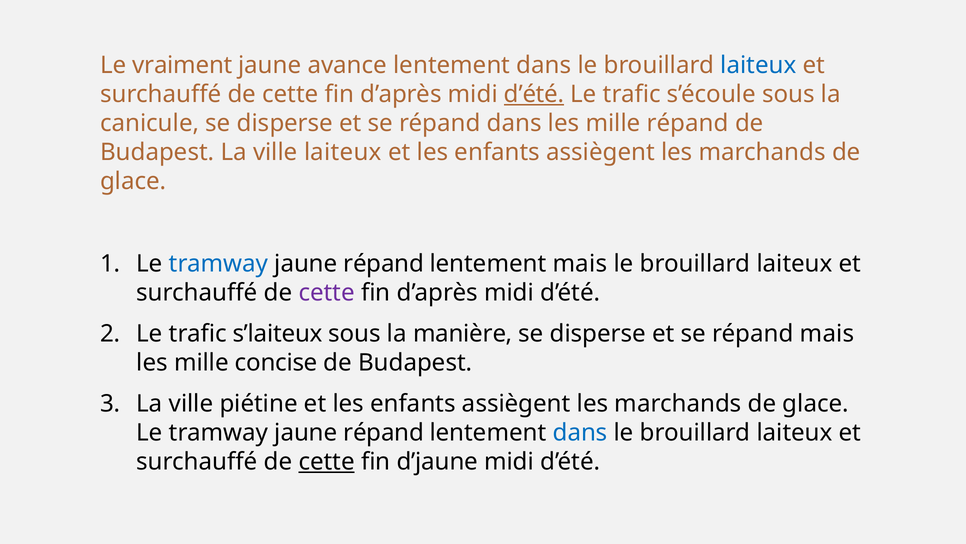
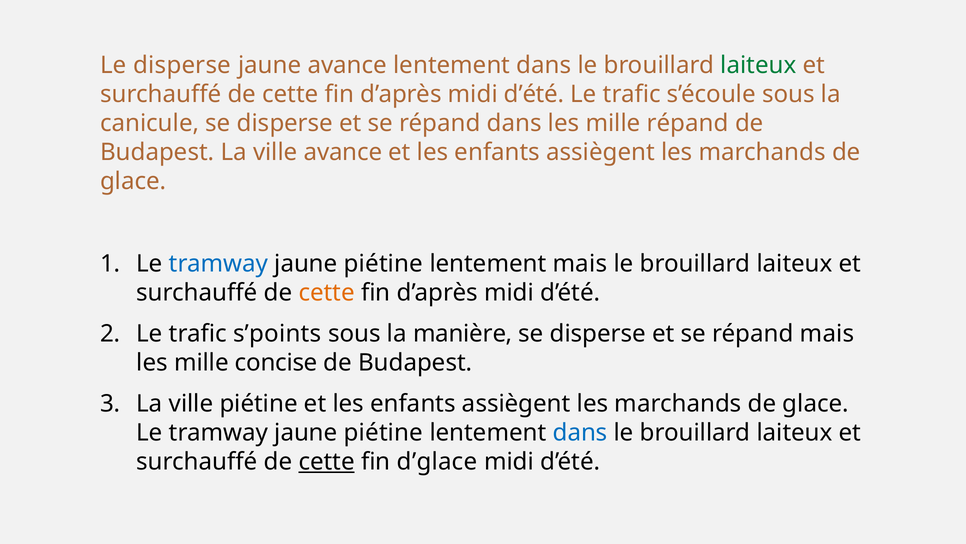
Le vraiment: vraiment -> disperse
laiteux at (758, 65) colour: blue -> green
d’été at (534, 94) underline: present -> none
ville laiteux: laiteux -> avance
répand at (384, 263): répand -> piétine
cette at (327, 292) colour: purple -> orange
s’laiteux: s’laiteux -> s’points
répand at (384, 432): répand -> piétine
d’jaune: d’jaune -> d’glace
